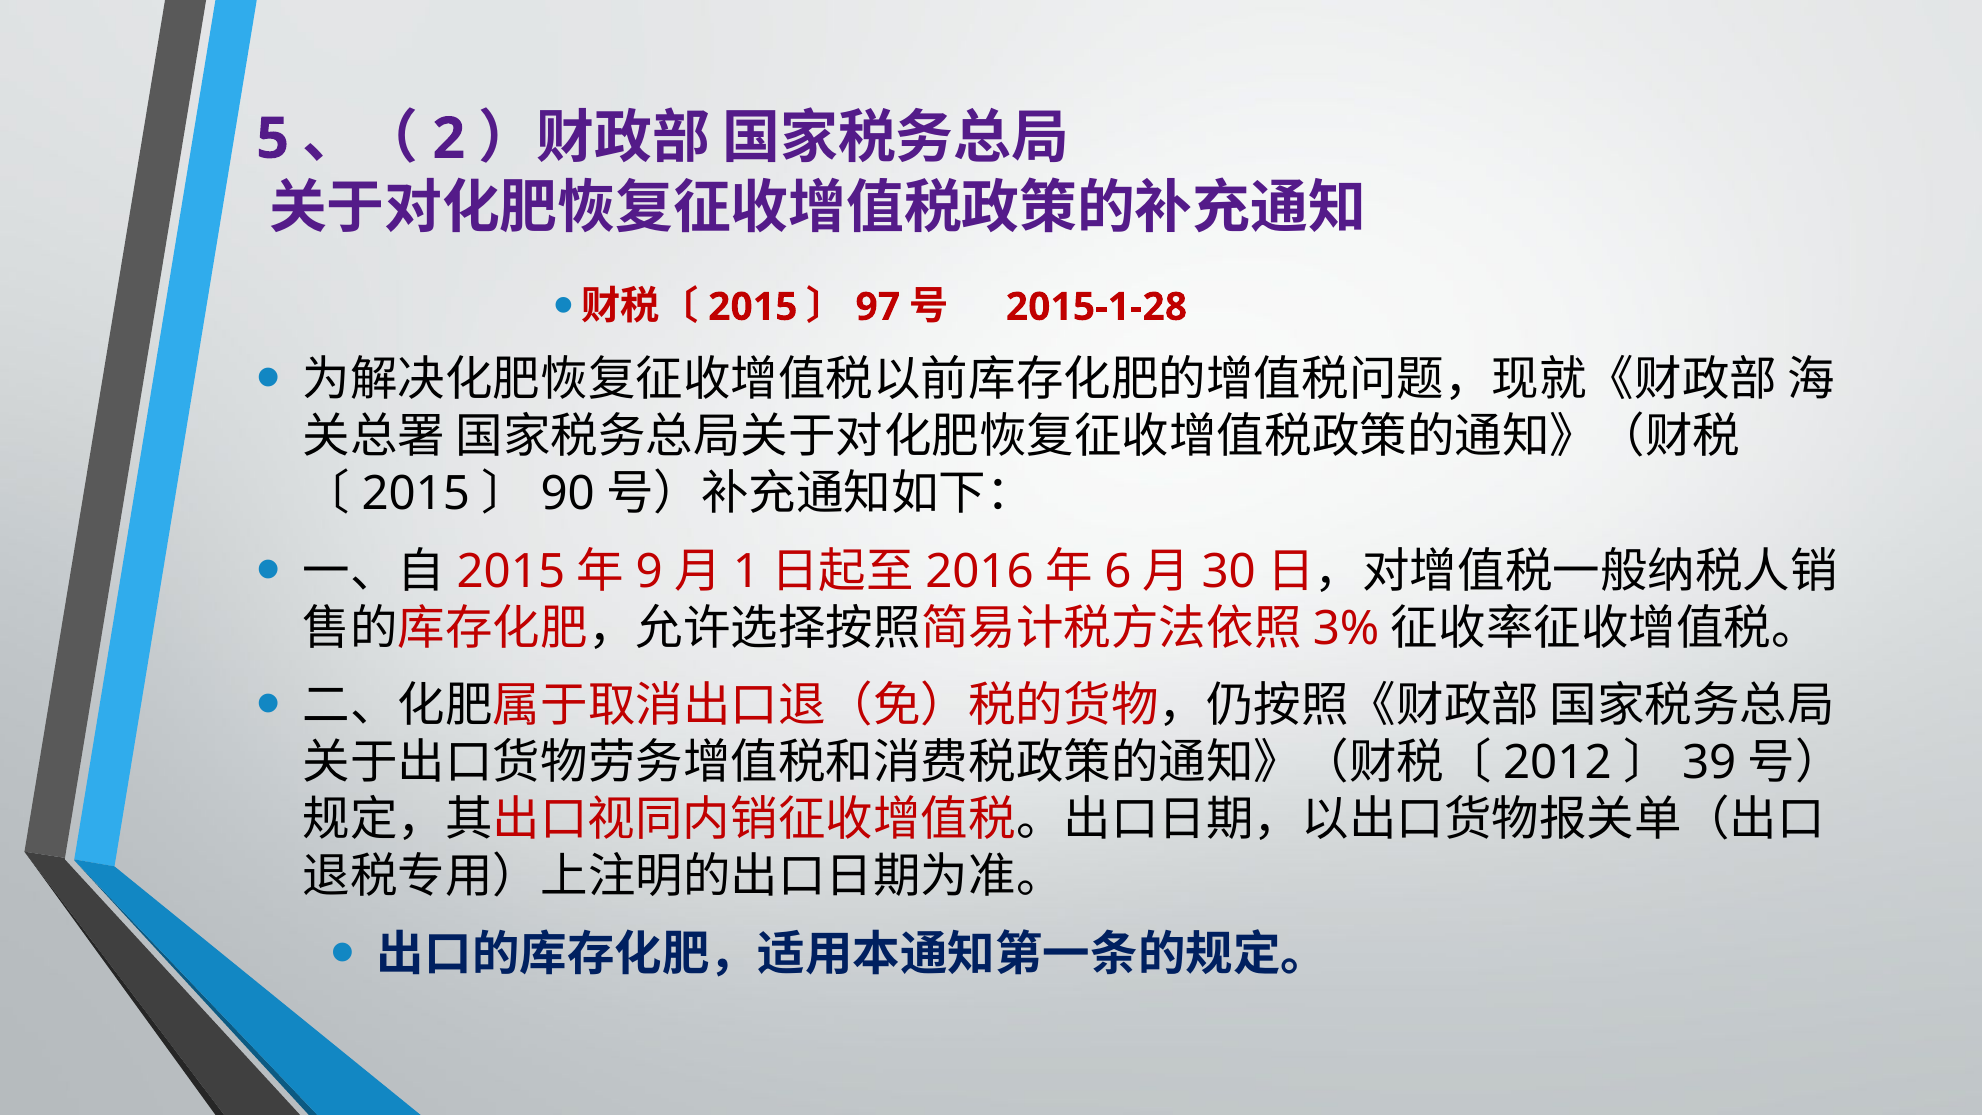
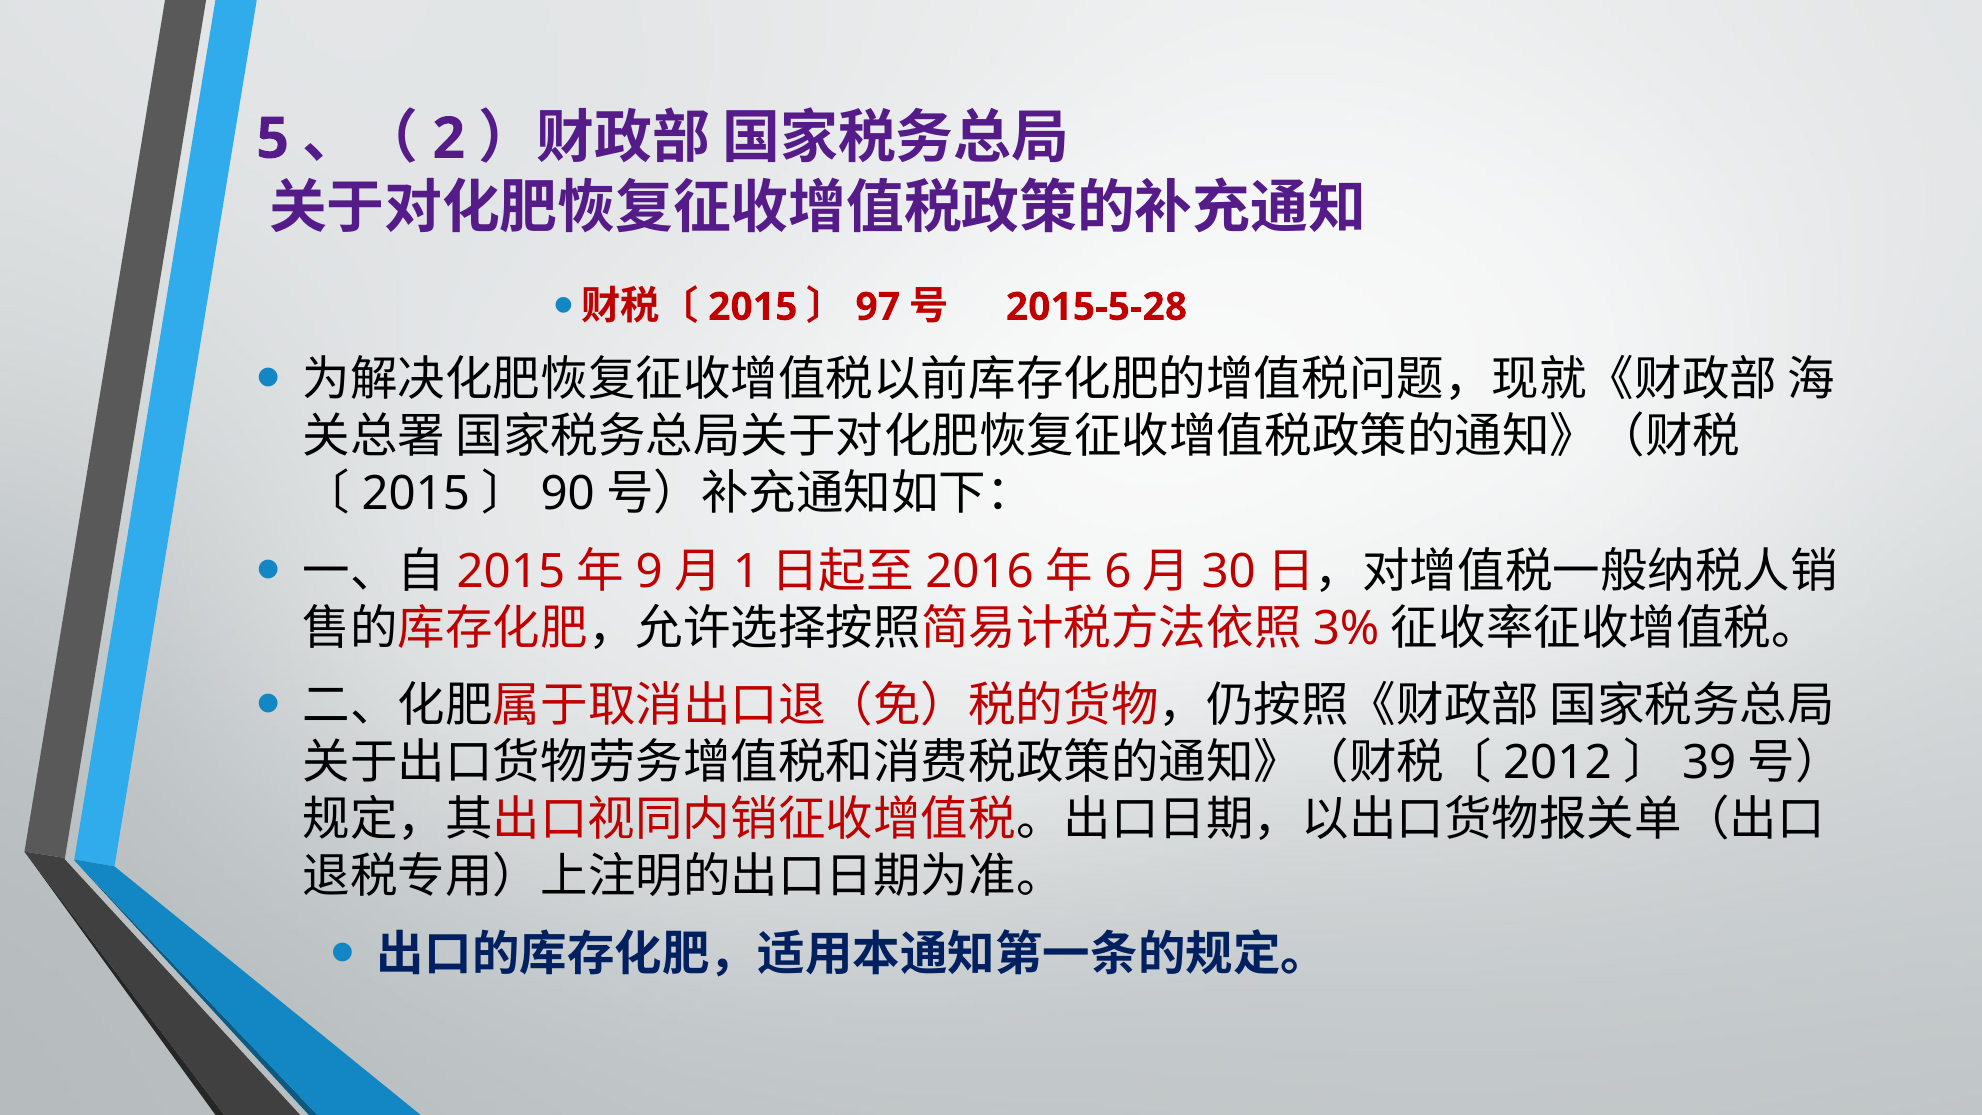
2015-1-28: 2015-1-28 -> 2015-5-28
